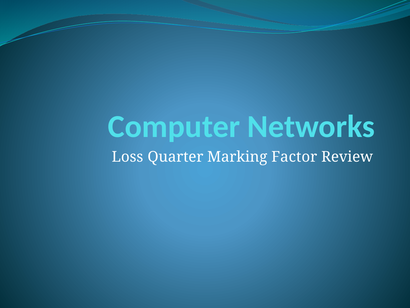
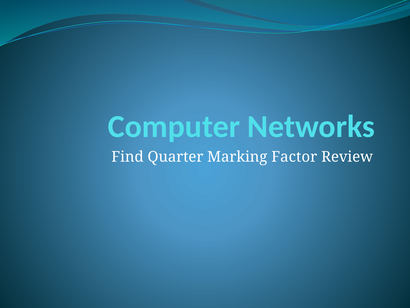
Loss: Loss -> Find
